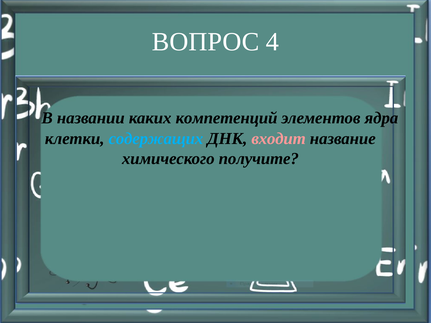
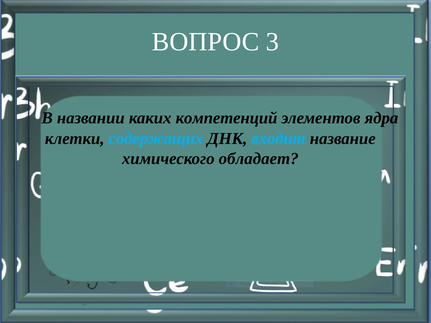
4: 4 -> 3
входит colour: pink -> light blue
получите: получите -> обладает
